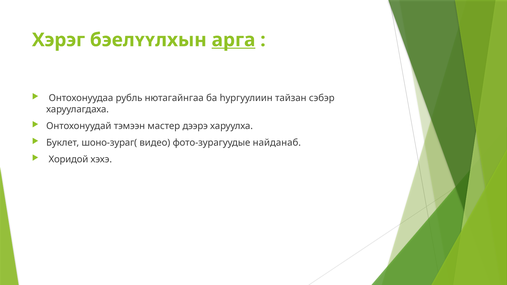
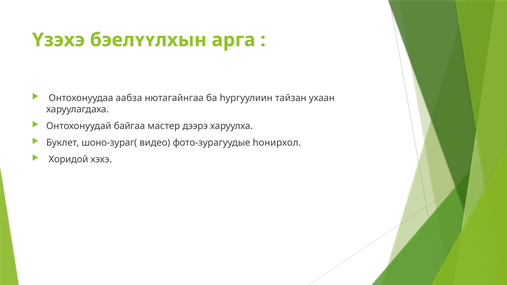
Хэрэг: Хэрэг -> Үзэхэ
арга underline: present -> none
рубль: рубль -> аабза
сэбэр: сэбэр -> ухаан
тэмээн: тэмээн -> байгаа
найданаб: найданаб -> hонирхол
